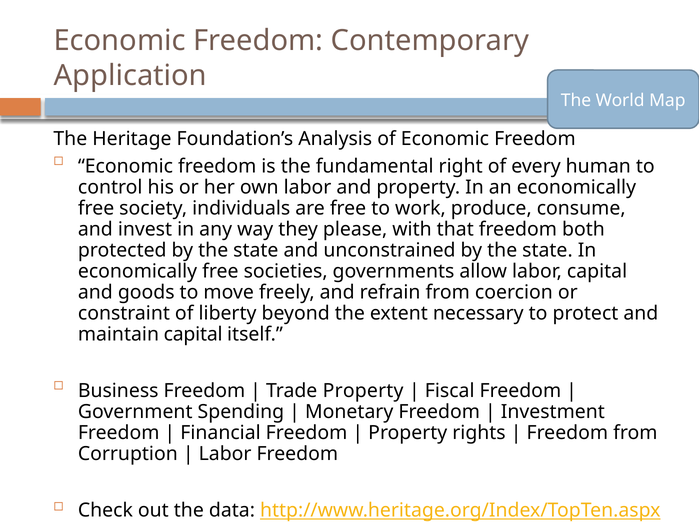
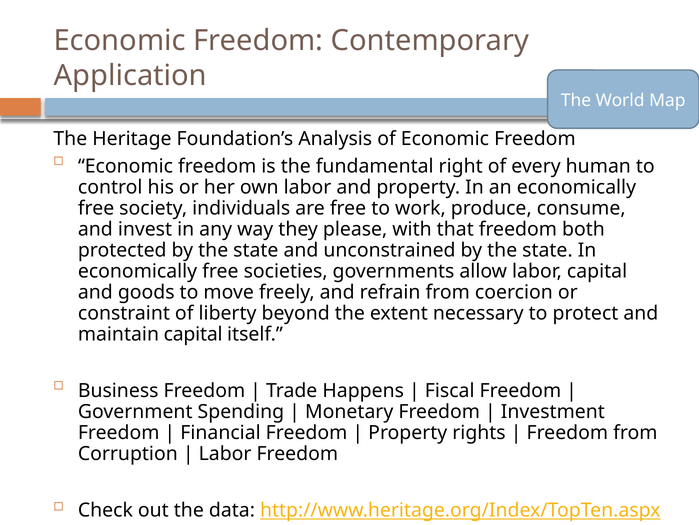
Trade Property: Property -> Happens
